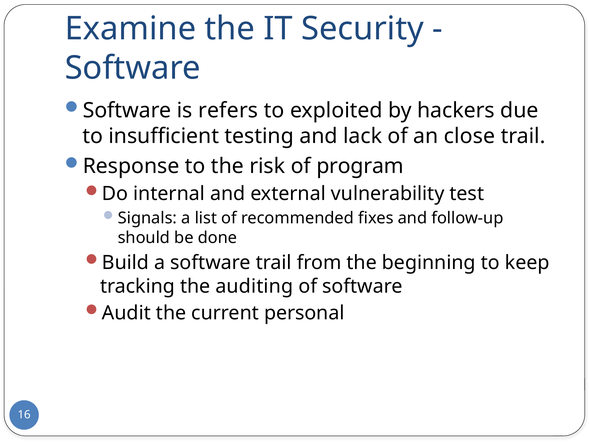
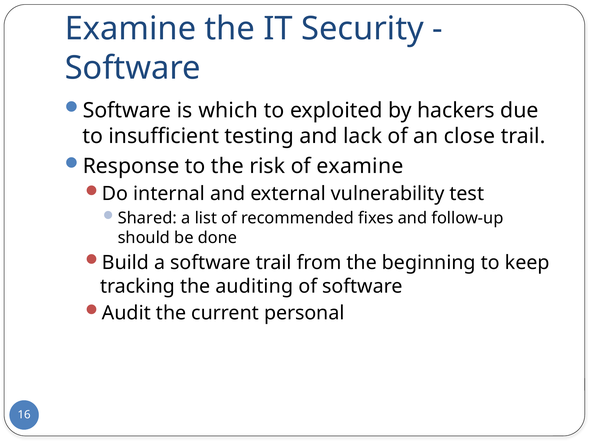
refers: refers -> which
of program: program -> examine
Signals: Signals -> Shared
